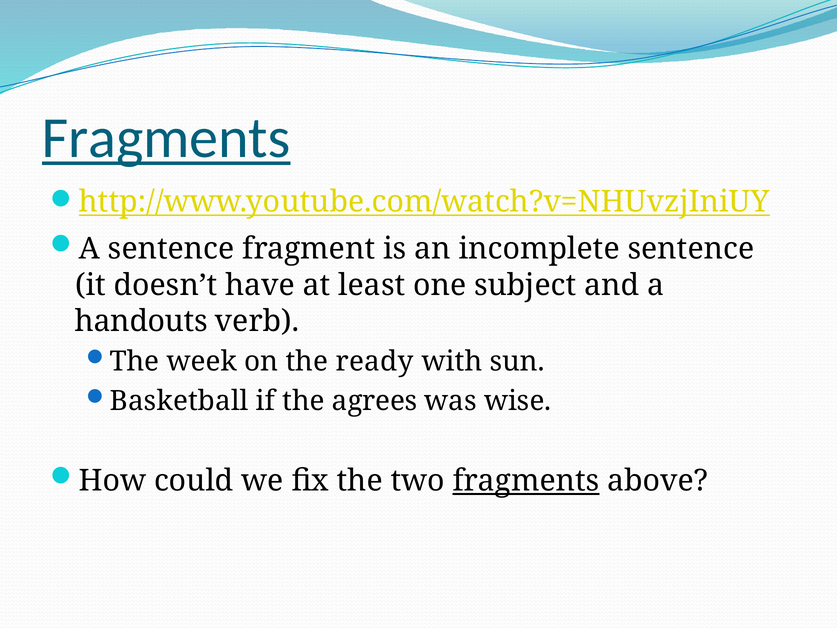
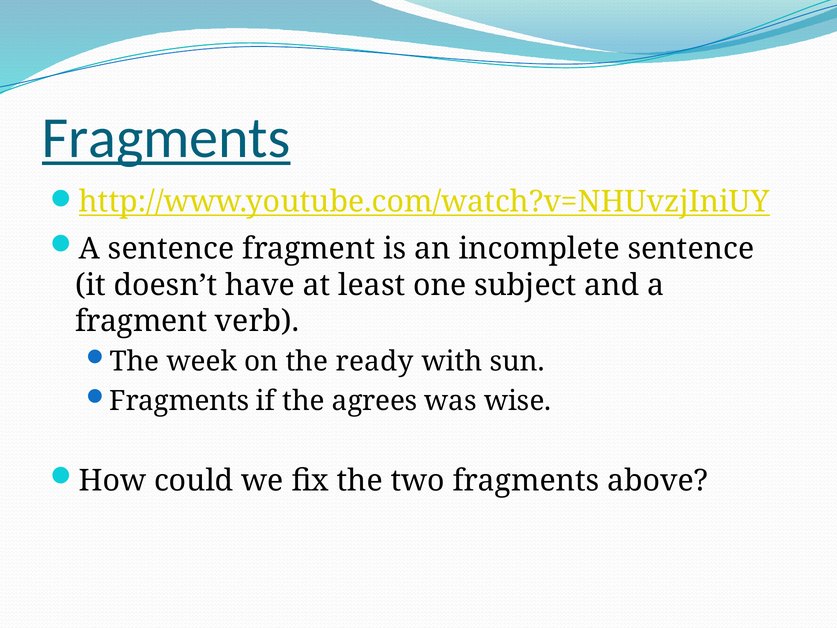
handouts at (141, 321): handouts -> fragment
Basketball at (179, 401): Basketball -> Fragments
fragments at (526, 481) underline: present -> none
